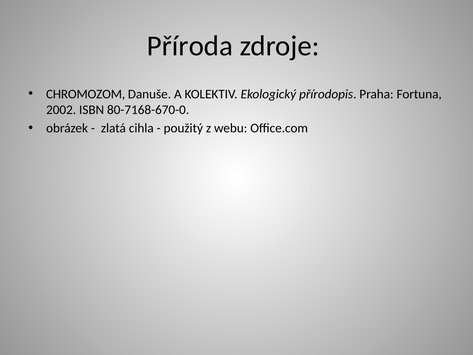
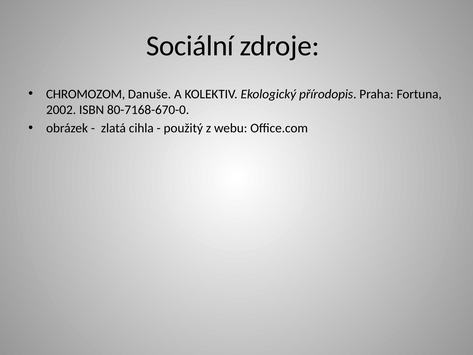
Příroda: Příroda -> Sociální
